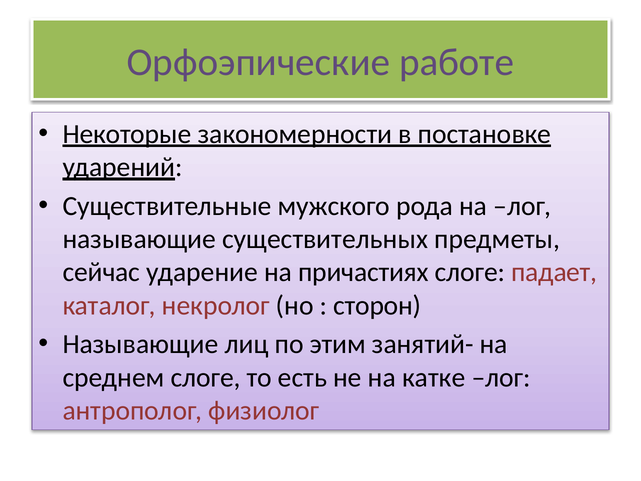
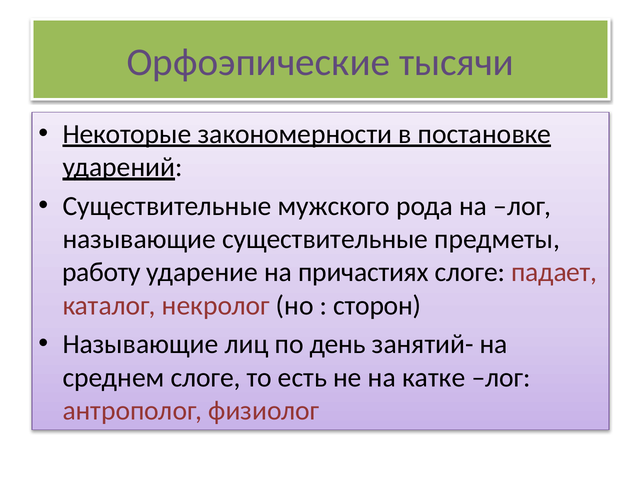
работе: работе -> тысячи
называющие существительных: существительных -> существительные
сейчас: сейчас -> работу
этим: этим -> день
